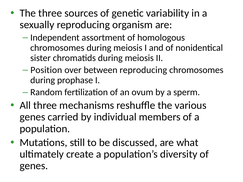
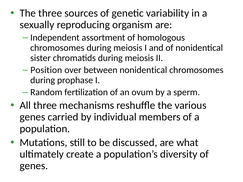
between reproducing: reproducing -> nonidentical
